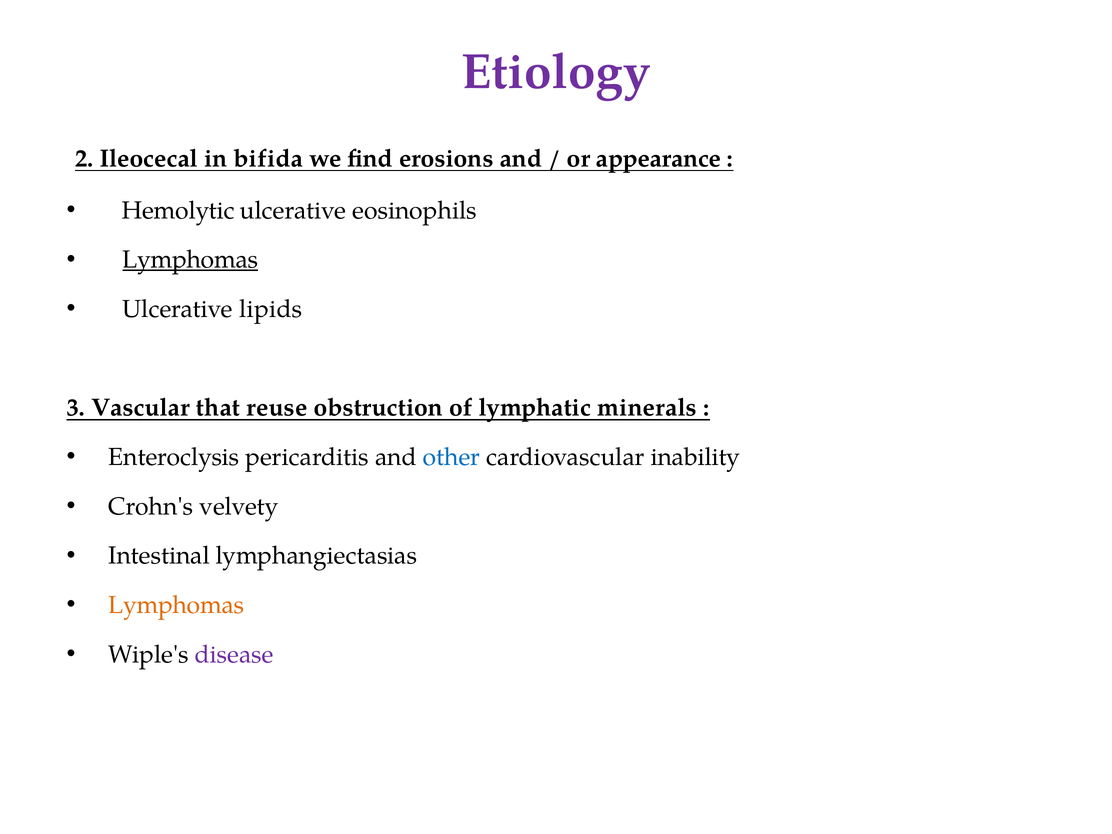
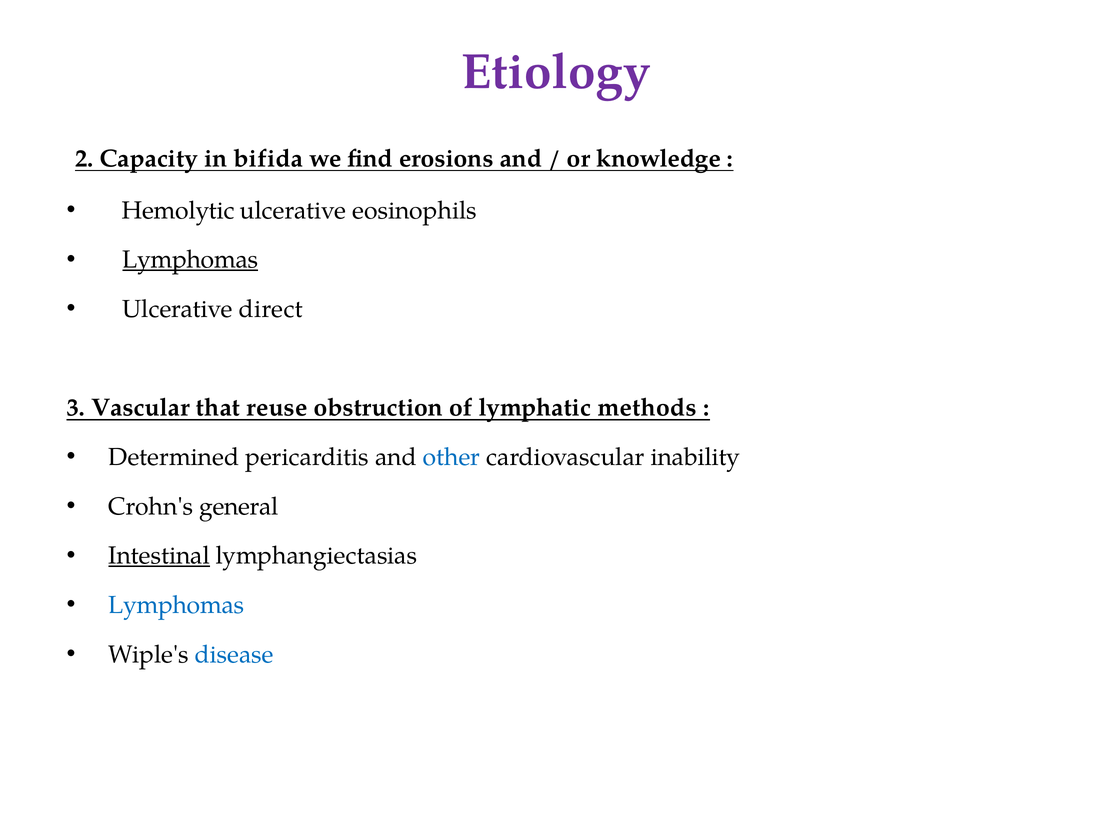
Ileocecal: Ileocecal -> Capacity
appearance: appearance -> knowledge
lipids: lipids -> direct
minerals: minerals -> methods
Enteroclysis: Enteroclysis -> Determined
velvety: velvety -> general
Intestinal underline: none -> present
Lymphomas at (176, 605) colour: orange -> blue
disease colour: purple -> blue
